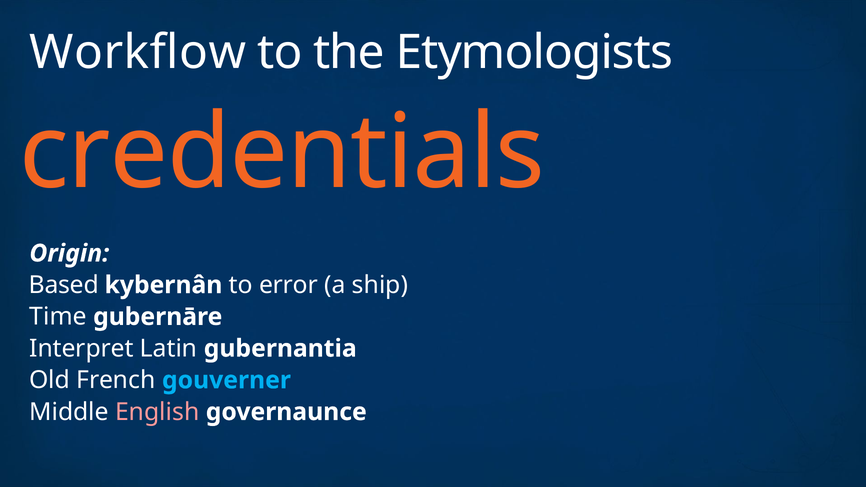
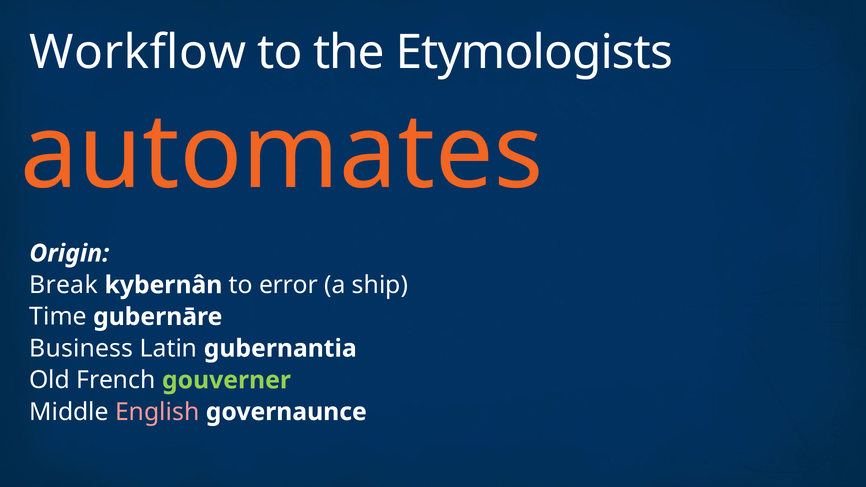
credentials: credentials -> automates
Based: Based -> Break
Interpret: Interpret -> Business
gouverner colour: light blue -> light green
